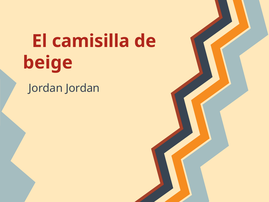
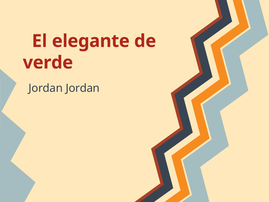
camisilla: camisilla -> elegante
beige: beige -> verde
